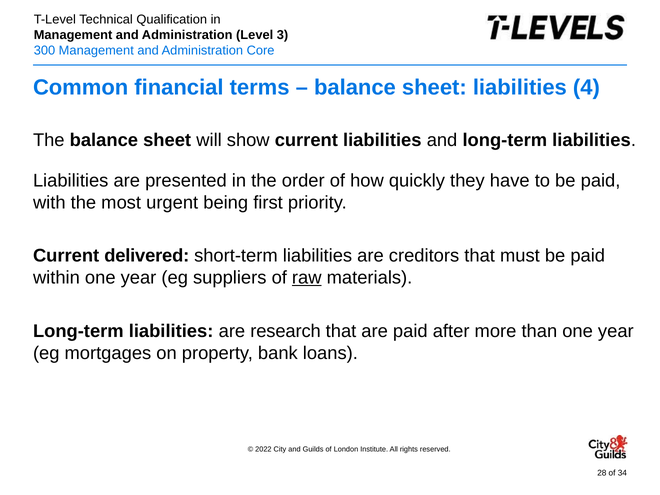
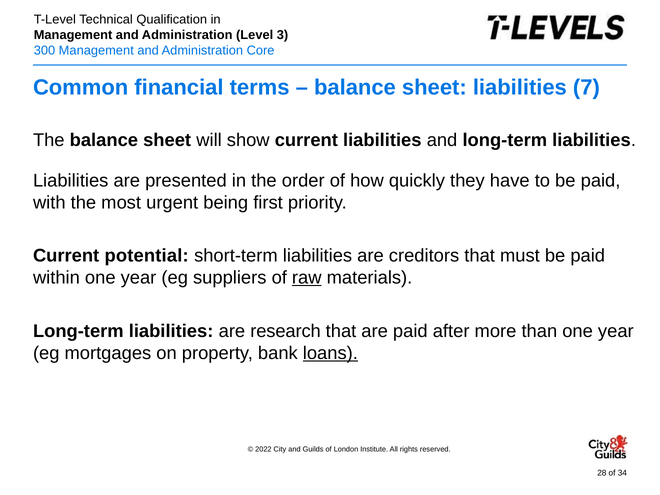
4: 4 -> 7
delivered: delivered -> potential
loans underline: none -> present
